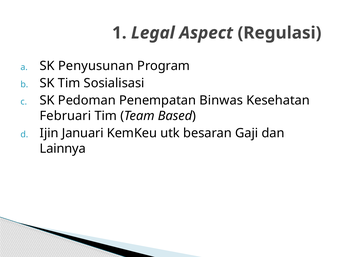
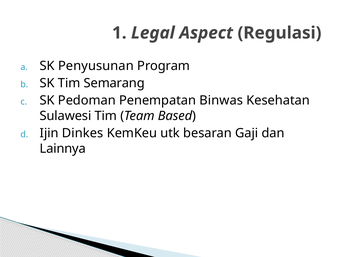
Sosialisasi: Sosialisasi -> Semarang
Februari: Februari -> Sulawesi
Januari: Januari -> Dinkes
